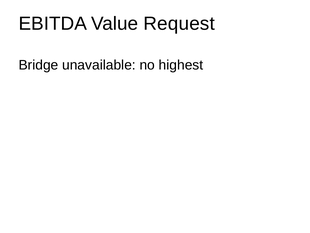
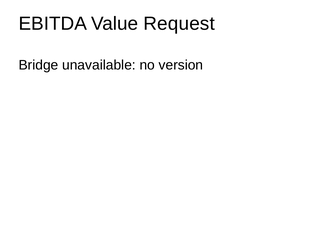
highest: highest -> version
